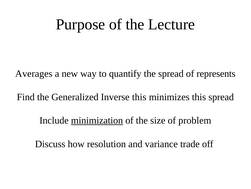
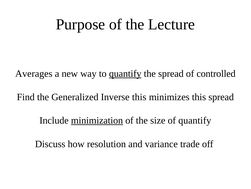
quantify at (125, 73) underline: none -> present
represents: represents -> controlled
of problem: problem -> quantify
